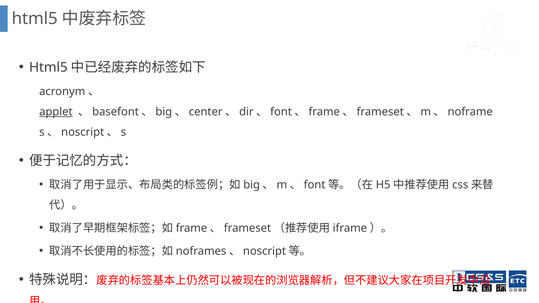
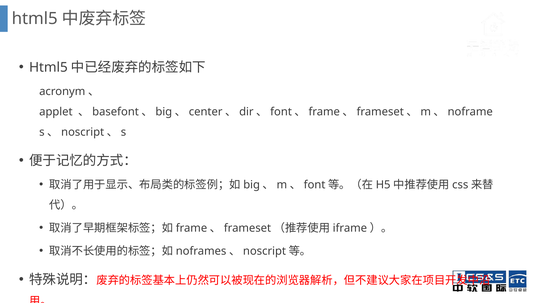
applet underline: present -> none
